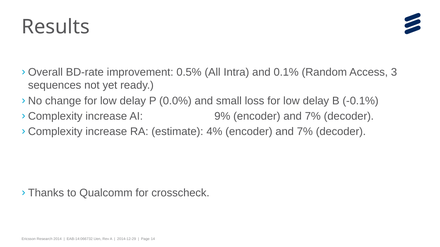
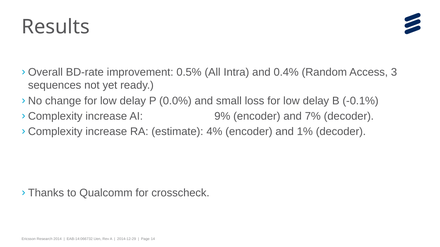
0.1%: 0.1% -> 0.4%
4% encoder and 7%: 7% -> 1%
